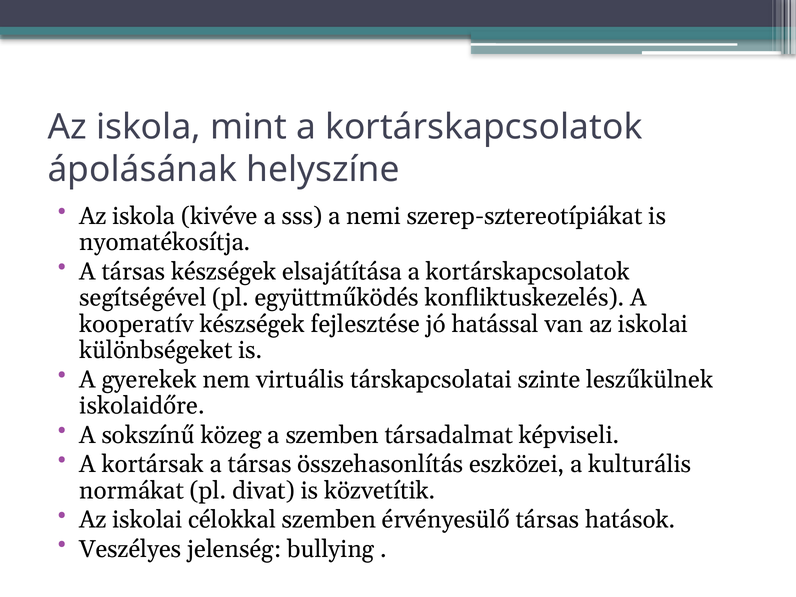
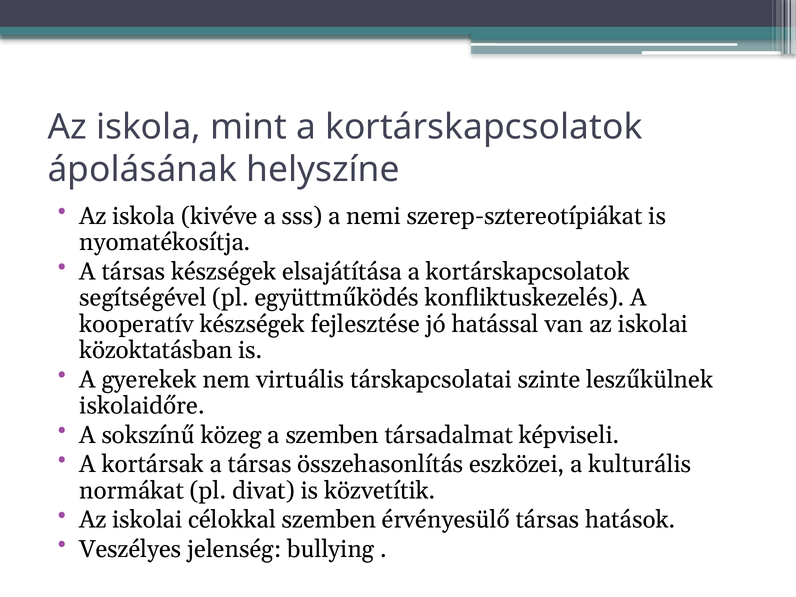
különbségeket: különbségeket -> közoktatásban
